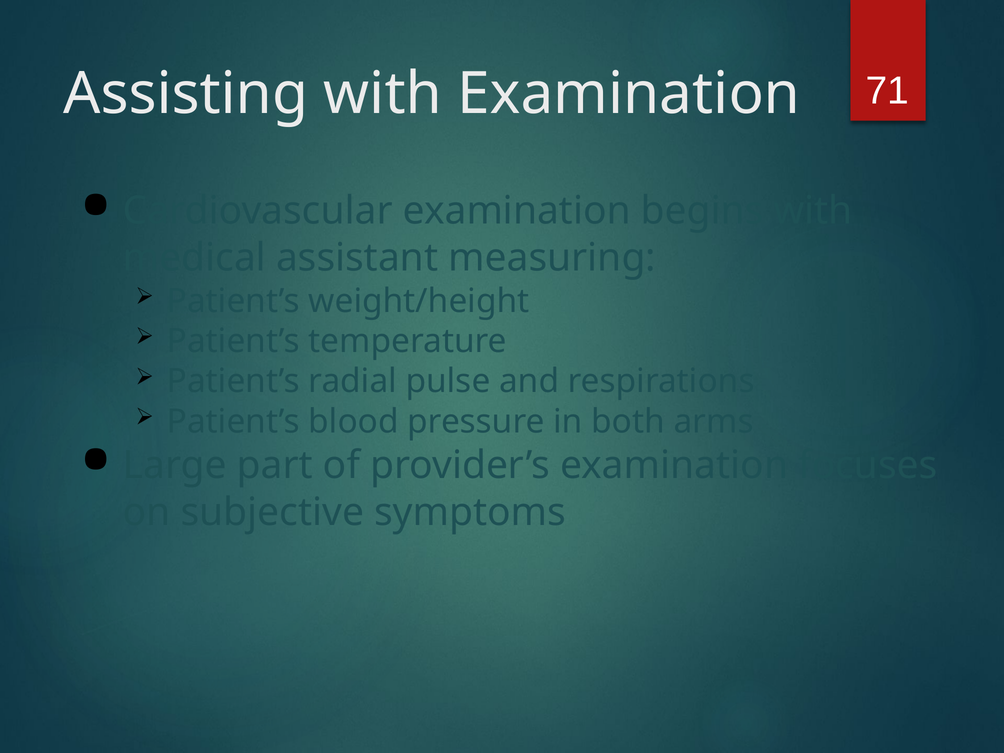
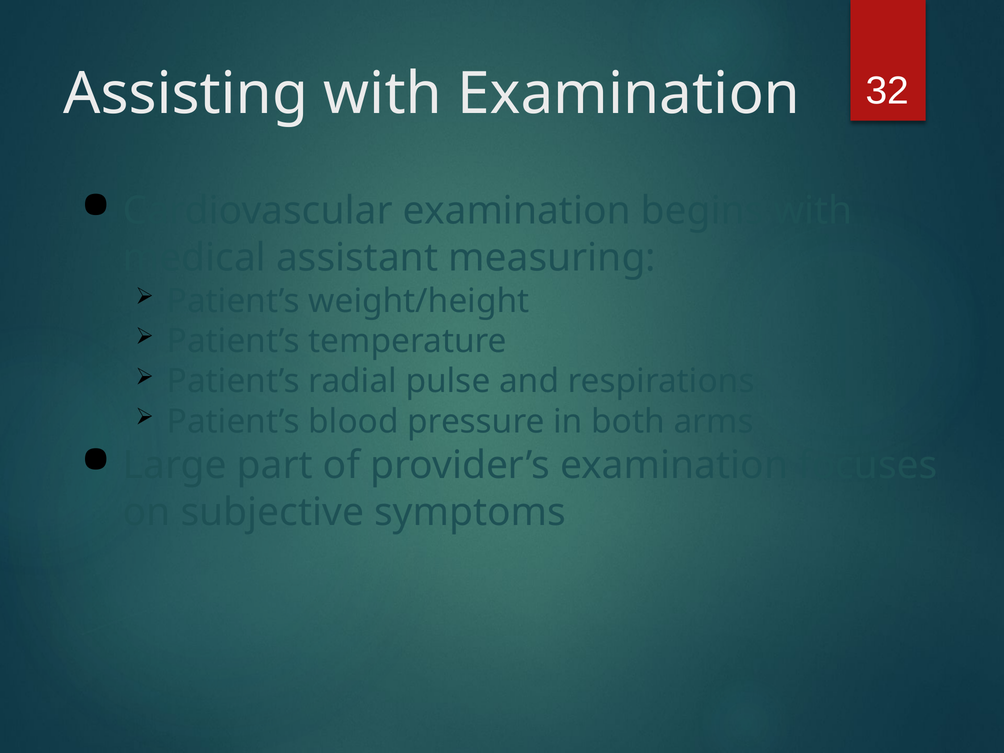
71: 71 -> 32
